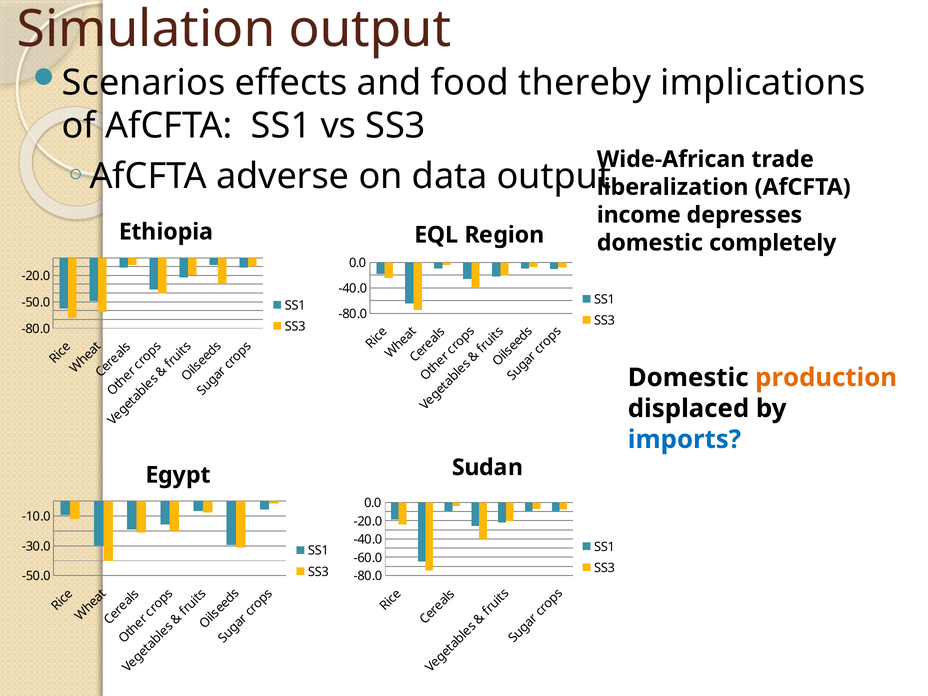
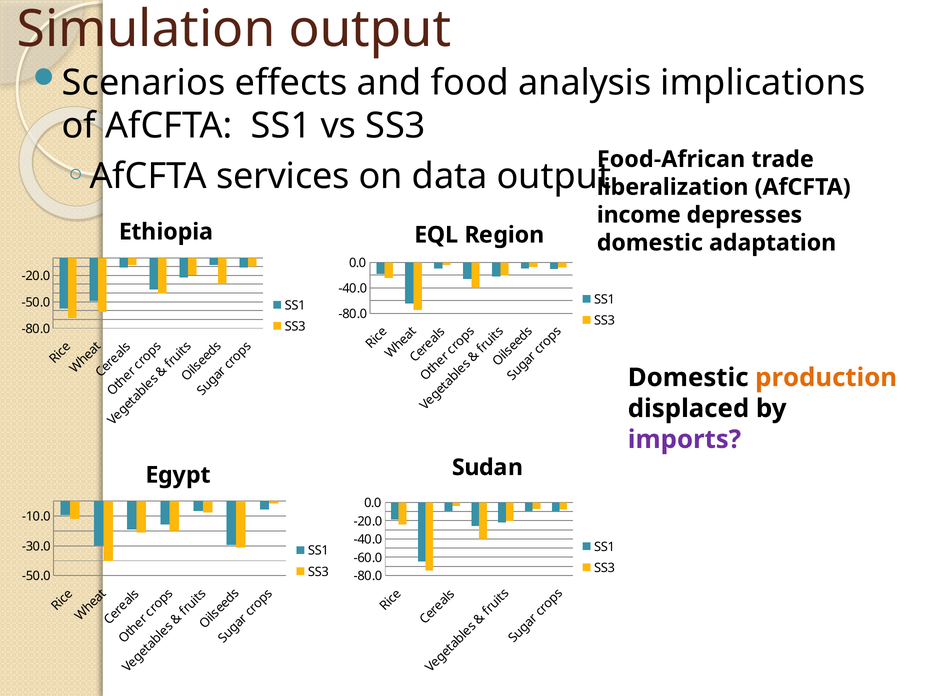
thereby: thereby -> analysis
Wide-African: Wide-African -> Food-African
adverse: adverse -> services
completely: completely -> adaptation
imports colour: blue -> purple
